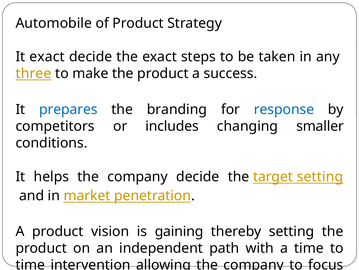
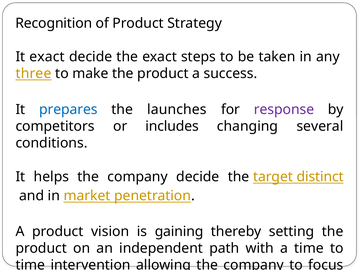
Automobile: Automobile -> Recognition
branding: branding -> launches
response colour: blue -> purple
smaller: smaller -> several
target setting: setting -> distinct
